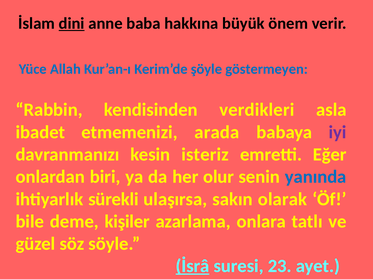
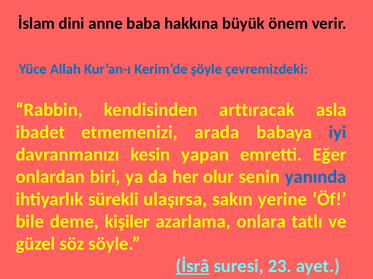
dini underline: present -> none
göstermeyen: göstermeyen -> çevremizdeki
verdikleri: verdikleri -> arttıracak
iyi colour: purple -> blue
isteriz: isteriz -> yapan
olarak: olarak -> yerine
